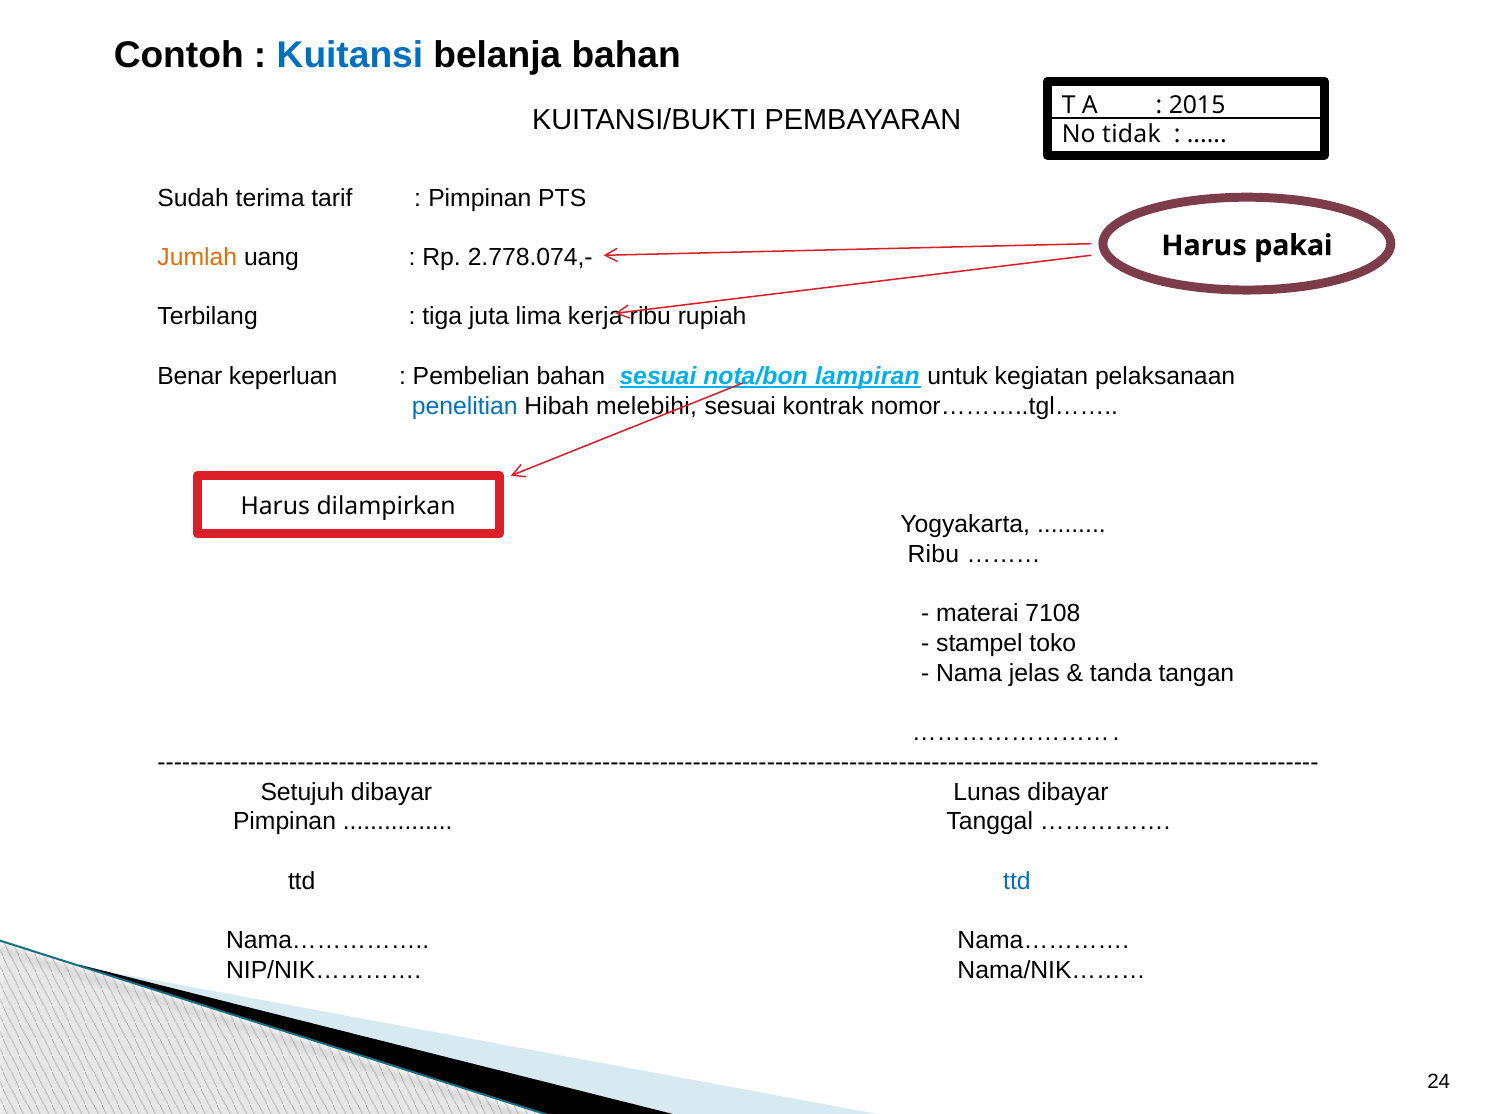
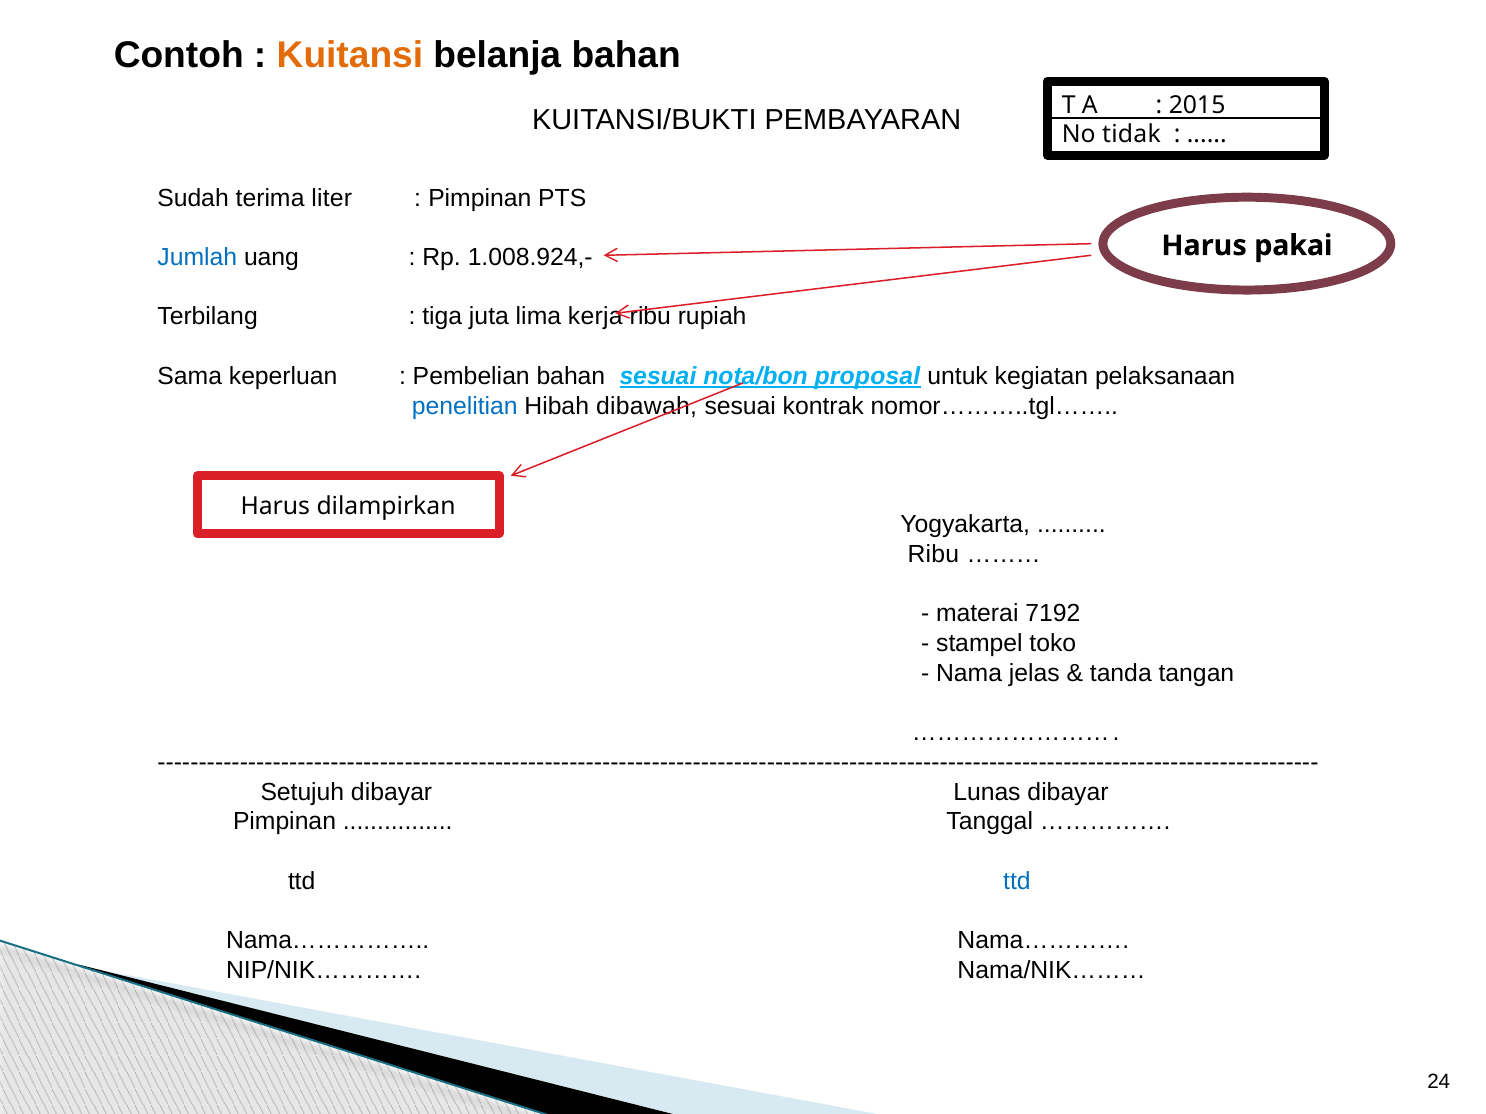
Kuitansi colour: blue -> orange
tarif: tarif -> liter
Jumlah colour: orange -> blue
2.778.074,-: 2.778.074,- -> 1.008.924,-
Benar: Benar -> Sama
lampiran: lampiran -> proposal
melebihi: melebihi -> dibawah
7108: 7108 -> 7192
